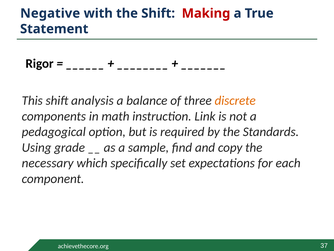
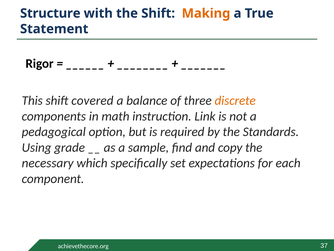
Negative: Negative -> Structure
Making colour: red -> orange
analysis: analysis -> covered
